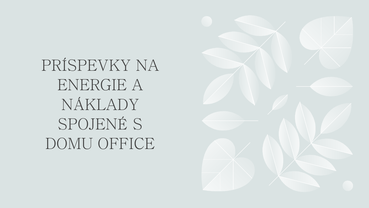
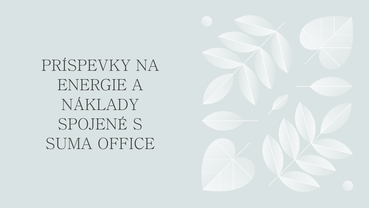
DOMU: DOMU -> SUMA
